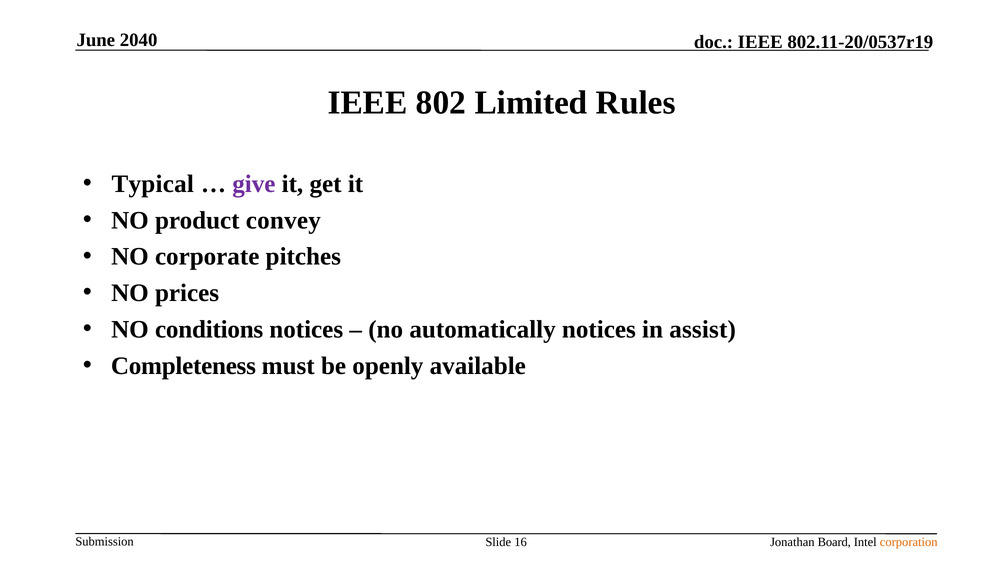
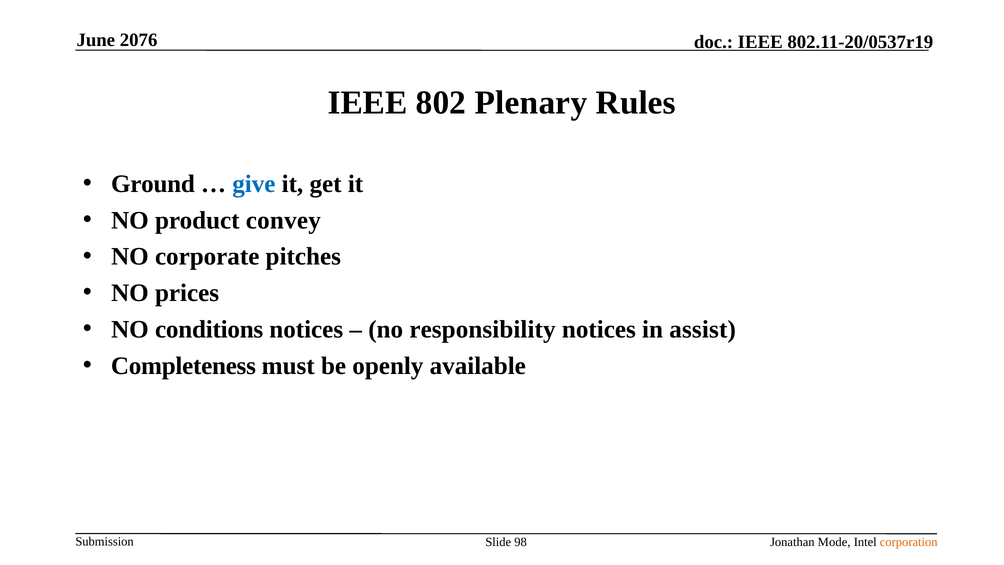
2040: 2040 -> 2076
Limited: Limited -> Plenary
Typical: Typical -> Ground
give colour: purple -> blue
automatically: automatically -> responsibility
16: 16 -> 98
Board: Board -> Mode
